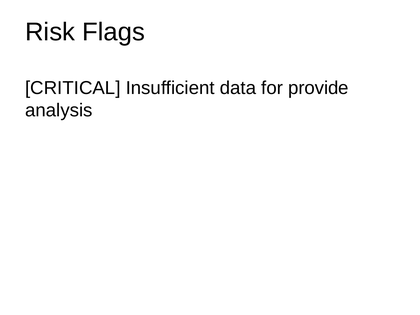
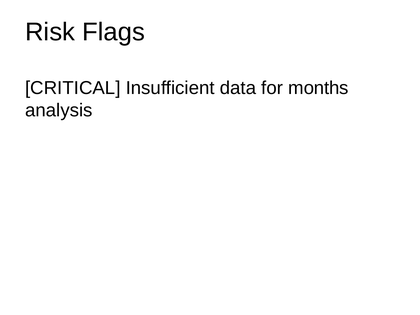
provide: provide -> months
